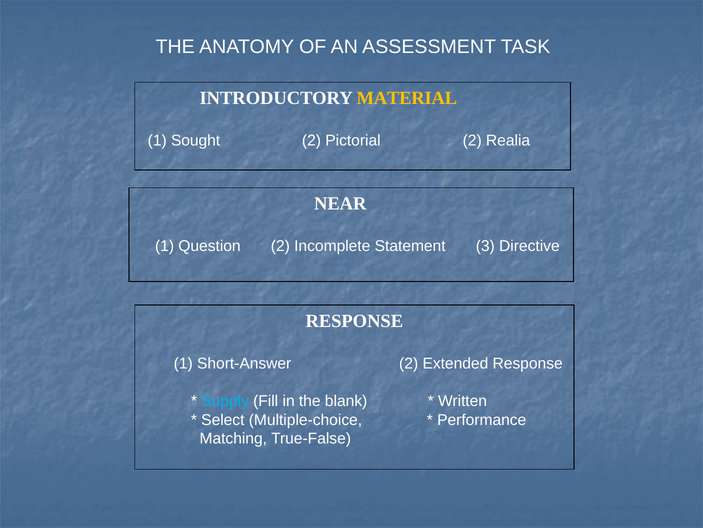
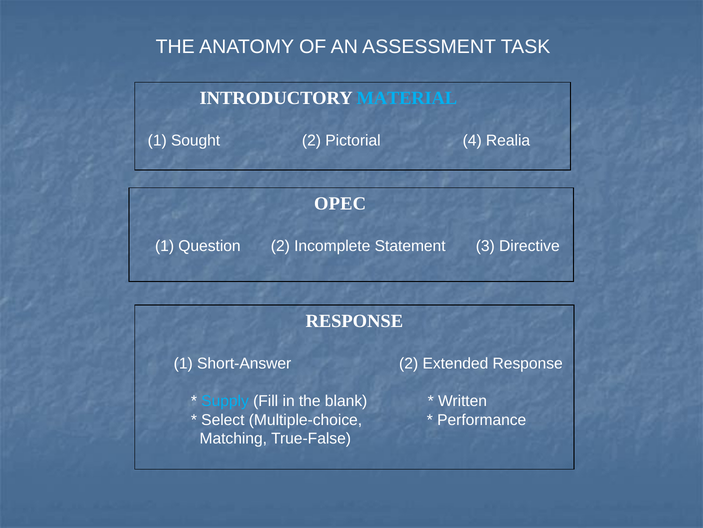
MATERIAL colour: yellow -> light blue
Pictorial 2: 2 -> 4
NEAR: NEAR -> OPEC
